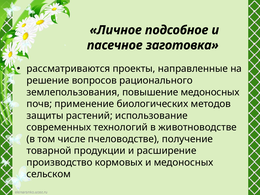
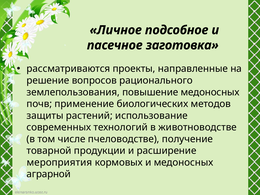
производство: производство -> мероприятия
сельском: сельском -> аграрной
